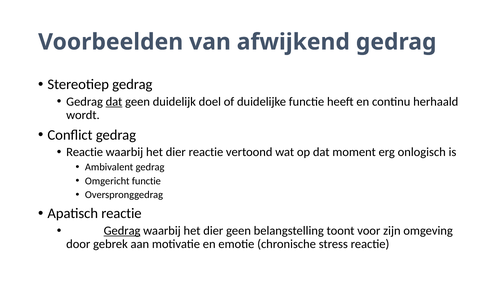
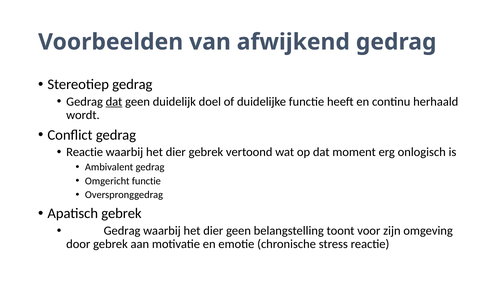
dier reactie: reactie -> gebrek
Apatisch reactie: reactie -> gebrek
Gedrag at (122, 231) underline: present -> none
